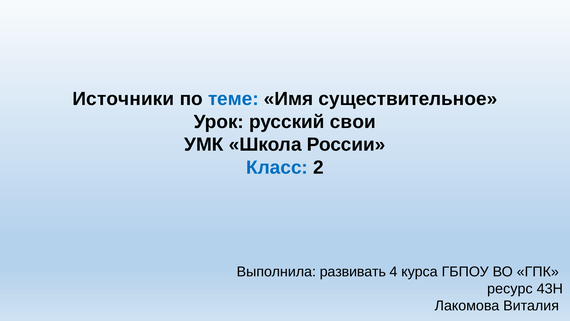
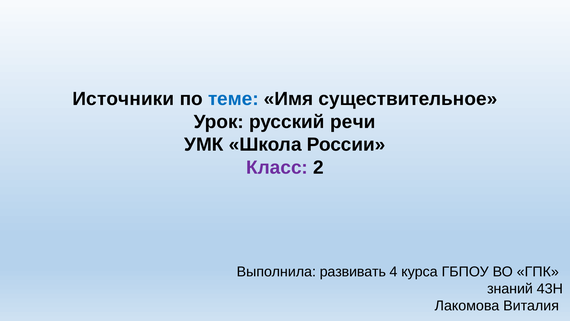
свои: свои -> речи
Класс colour: blue -> purple
ресурс: ресурс -> знаний
